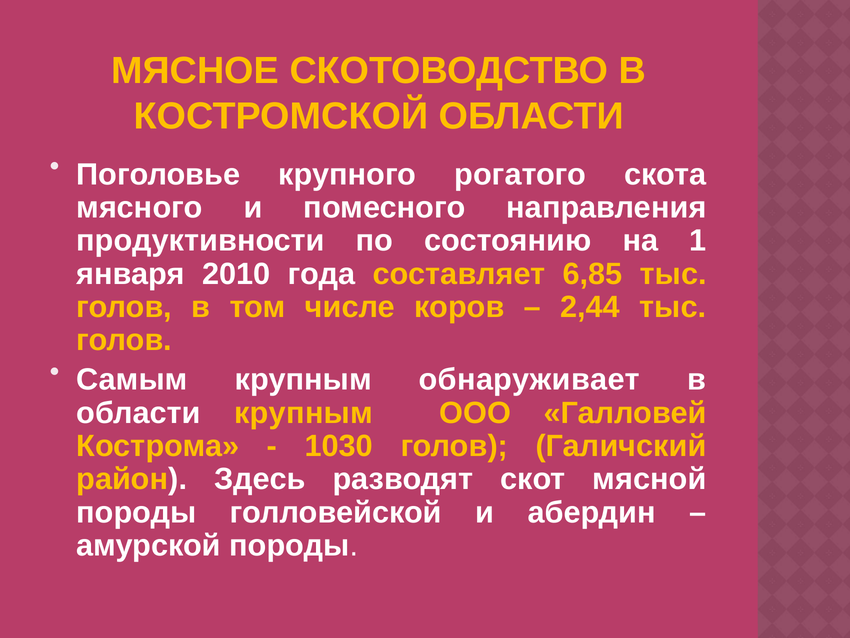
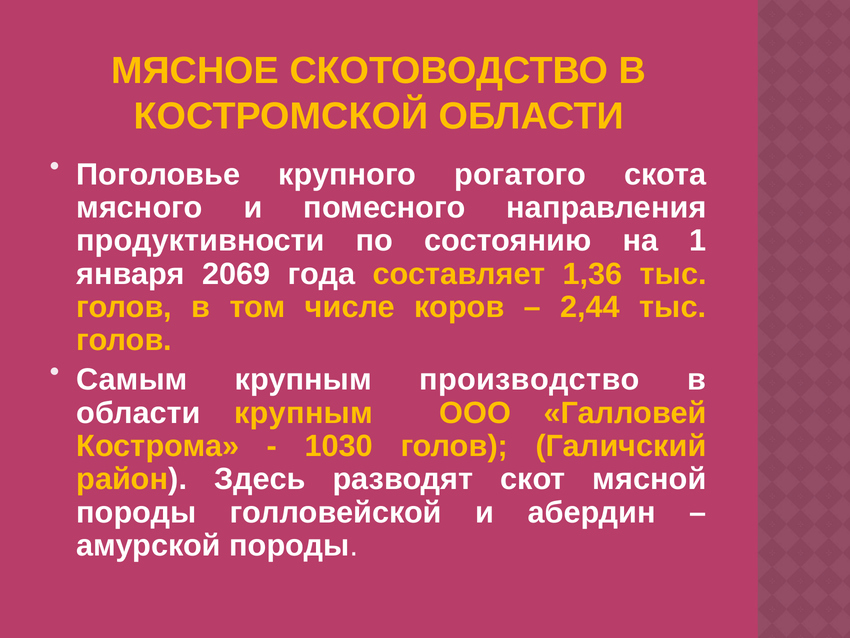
2010: 2010 -> 2069
6,85: 6,85 -> 1,36
обнаруживает: обнаруживает -> производство
